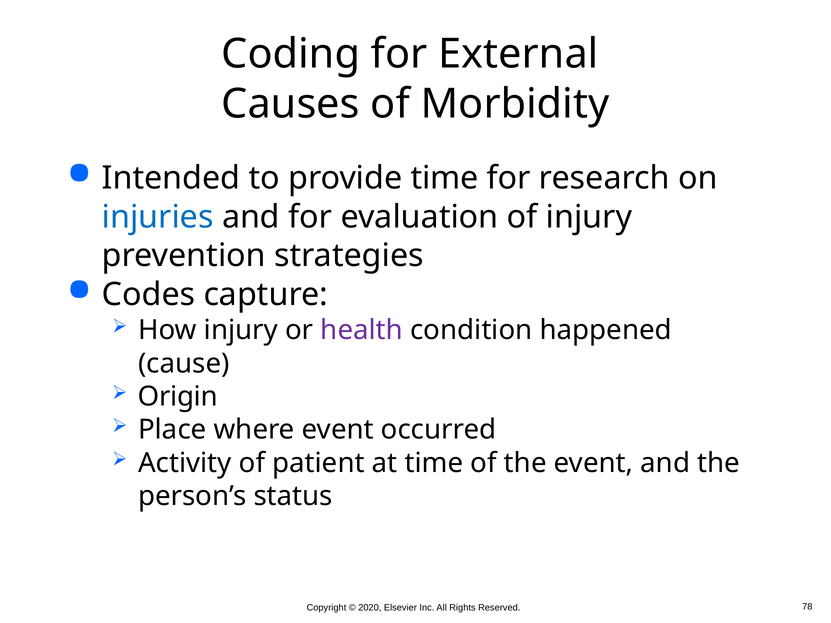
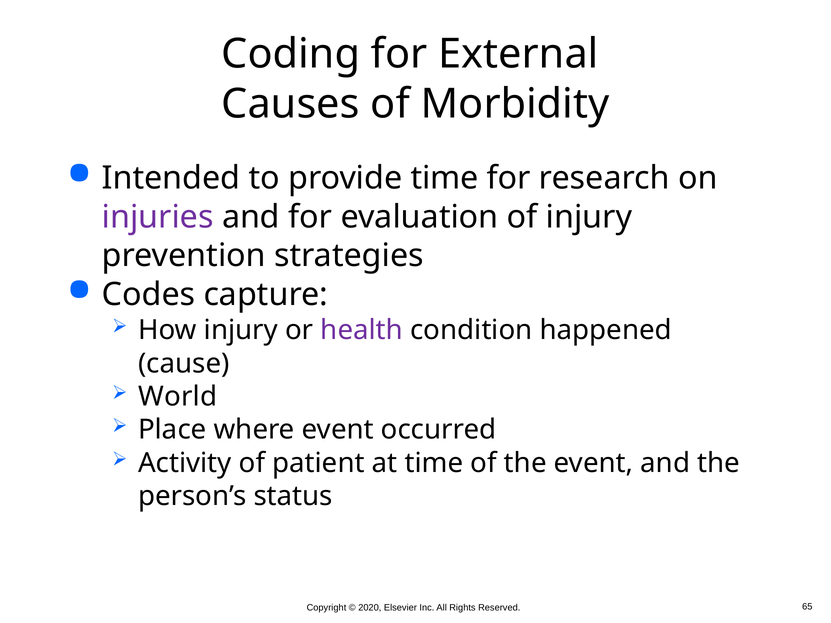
injuries colour: blue -> purple
Origin: Origin -> World
78: 78 -> 65
